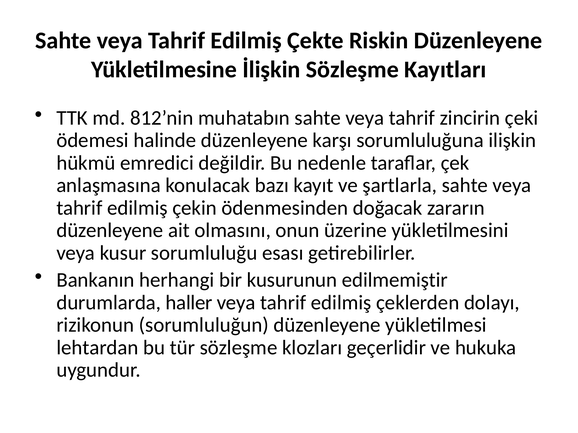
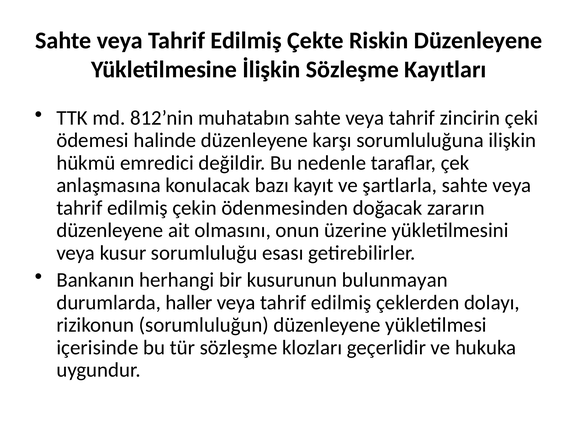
edilmemiştir: edilmemiştir -> bulunmayan
lehtardan: lehtardan -> içerisinde
